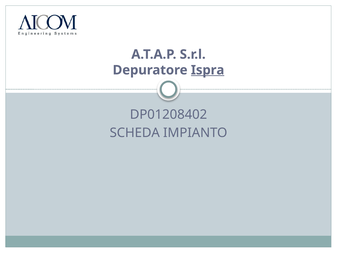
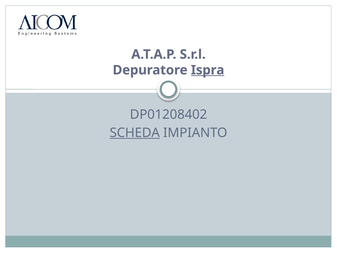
SCHEDA underline: none -> present
